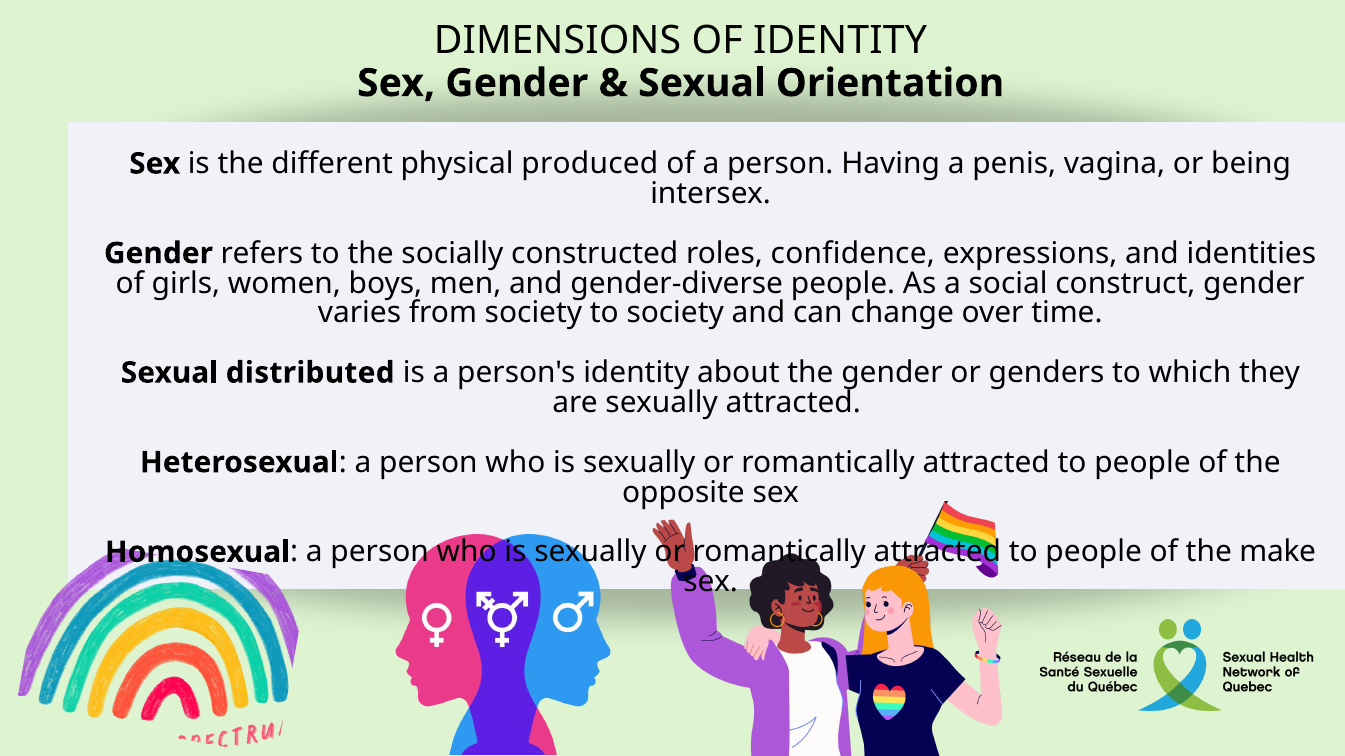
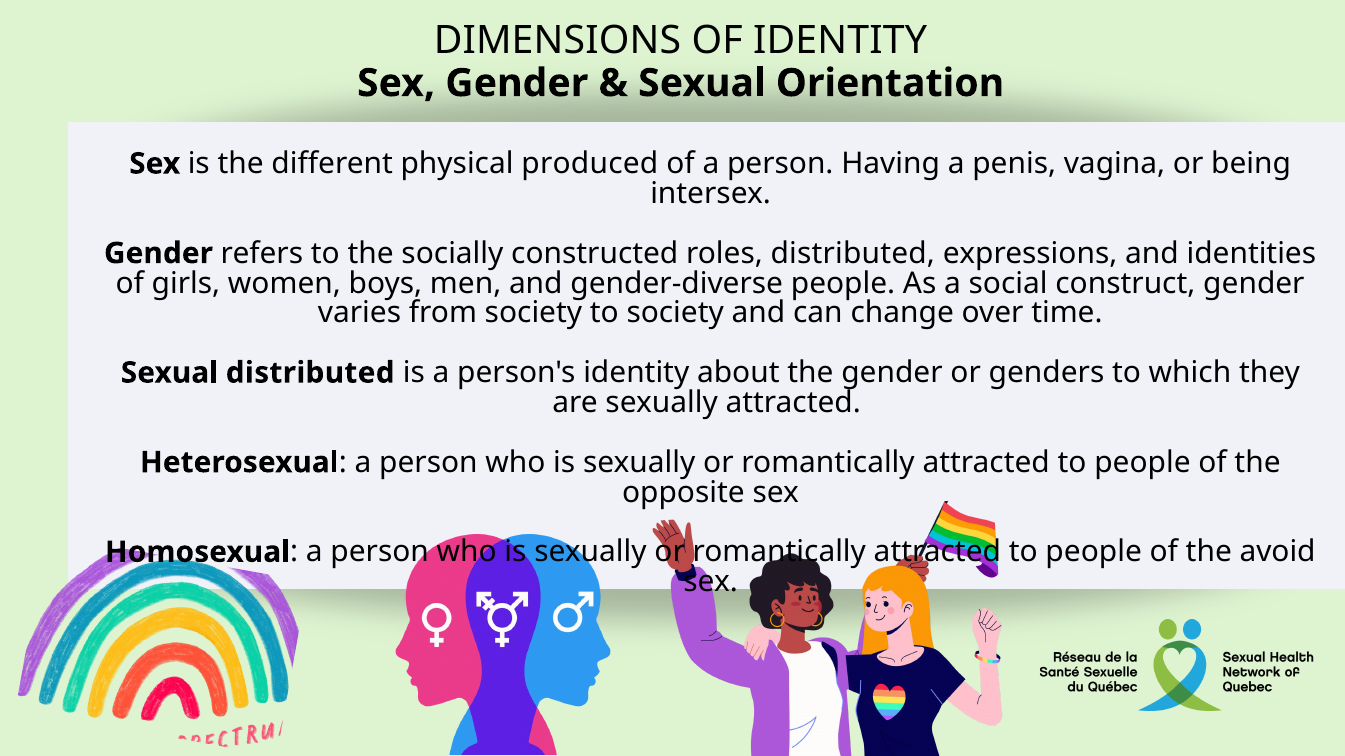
roles confidence: confidence -> distributed
make: make -> avoid
